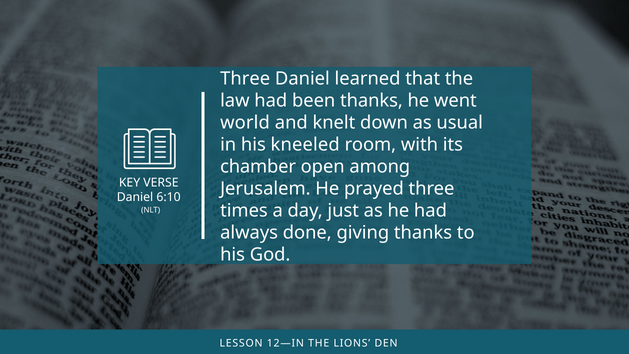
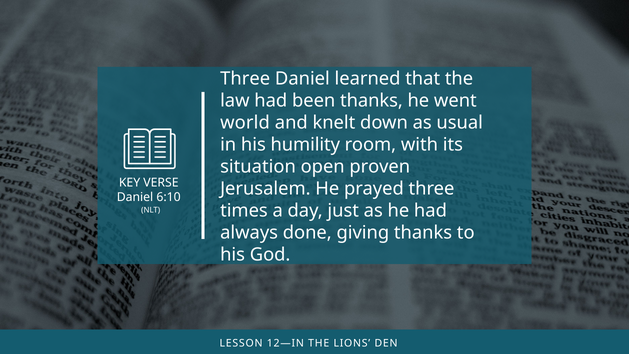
kneeled: kneeled -> humility
chamber: chamber -> situation
among: among -> proven
